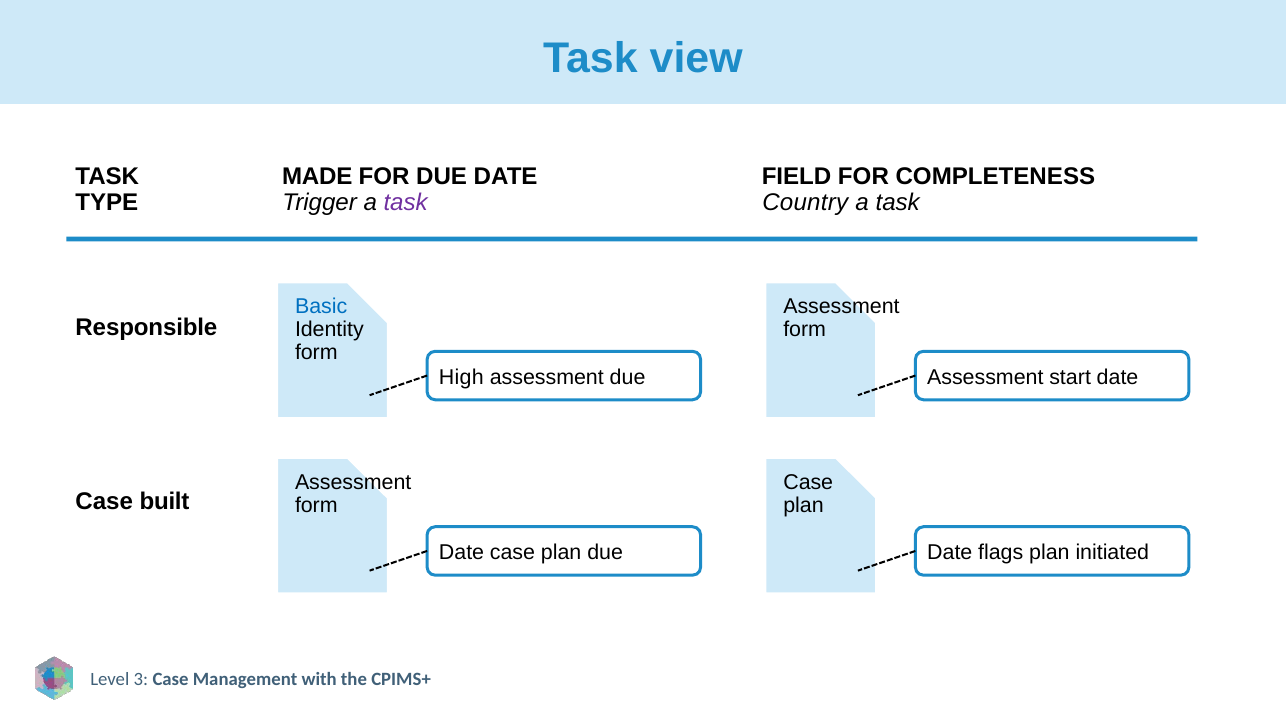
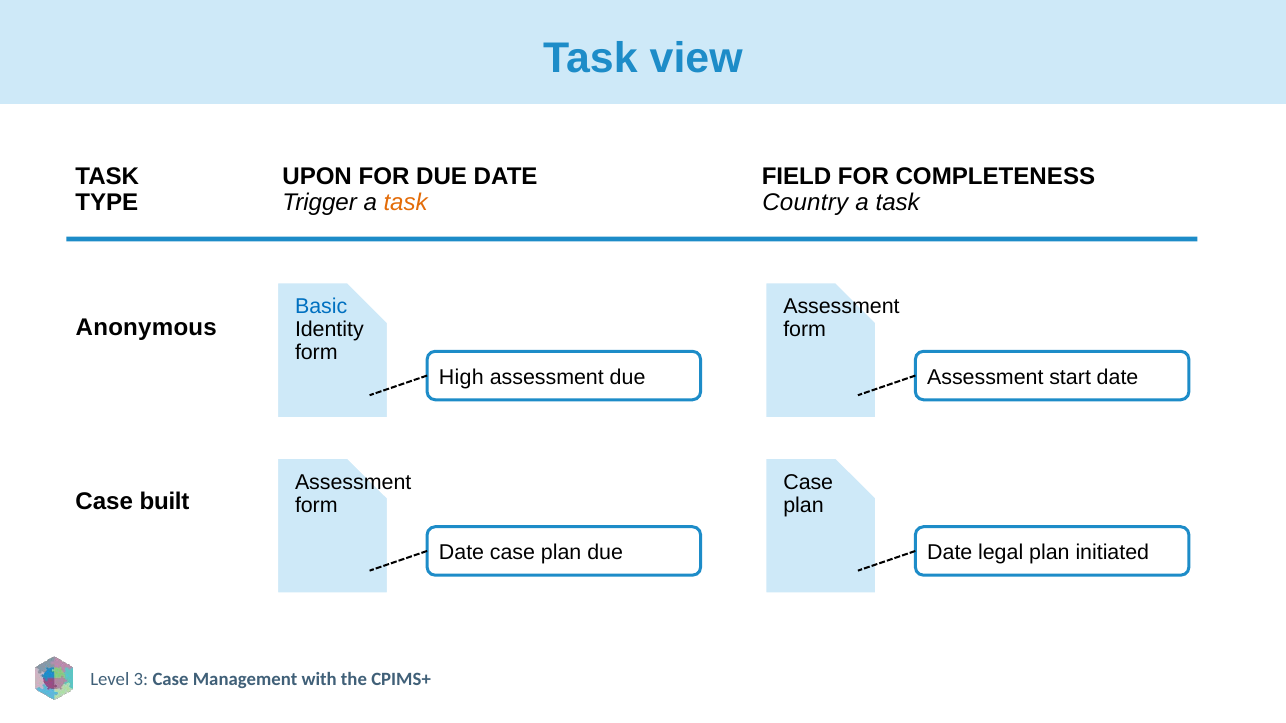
MADE: MADE -> UPON
task at (406, 202) colour: purple -> orange
Responsible: Responsible -> Anonymous
flags: flags -> legal
